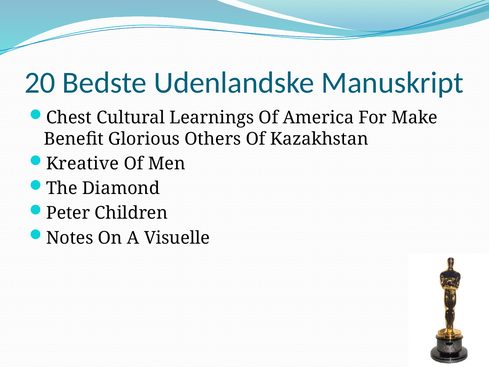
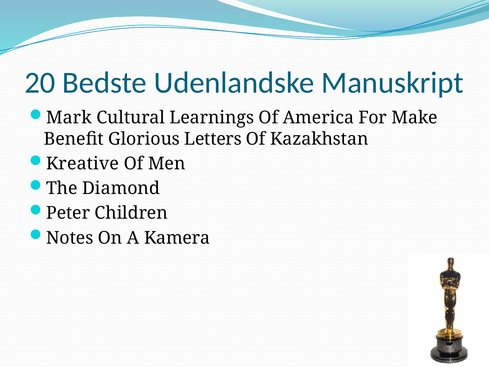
Chest: Chest -> Mark
Others: Others -> Letters
Visuelle: Visuelle -> Kamera
